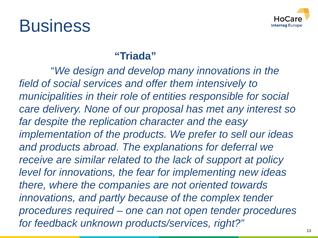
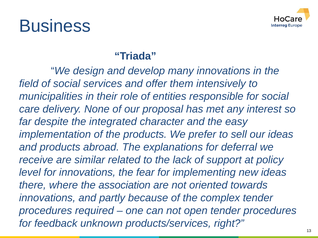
replication: replication -> integrated
companies: companies -> association
